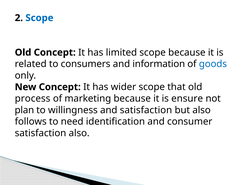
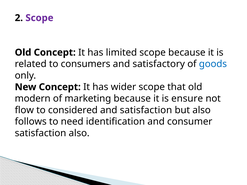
Scope at (39, 18) colour: blue -> purple
information: information -> satisfactory
process: process -> modern
plan: plan -> flow
willingness: willingness -> considered
